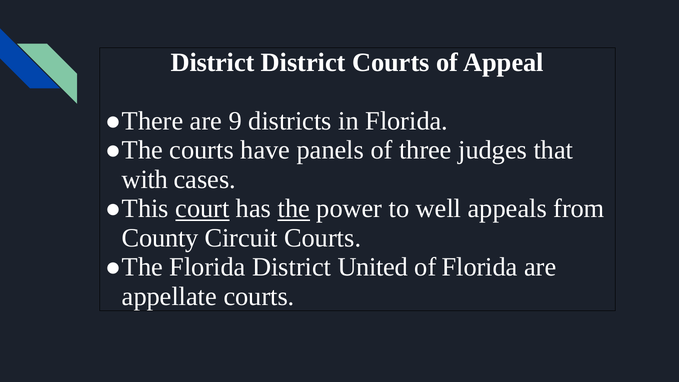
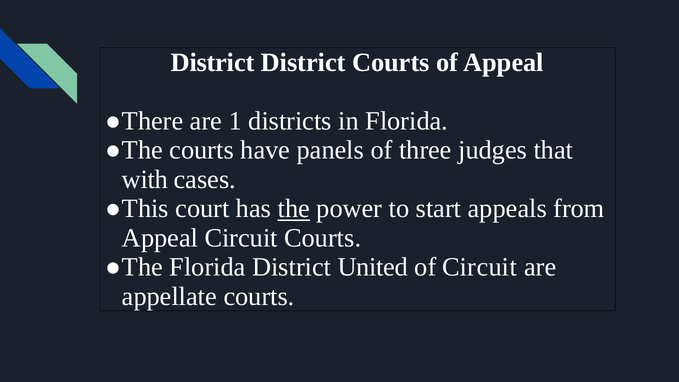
9: 9 -> 1
court underline: present -> none
well: well -> start
County at (160, 238): County -> Appeal
of Florida: Florida -> Circuit
